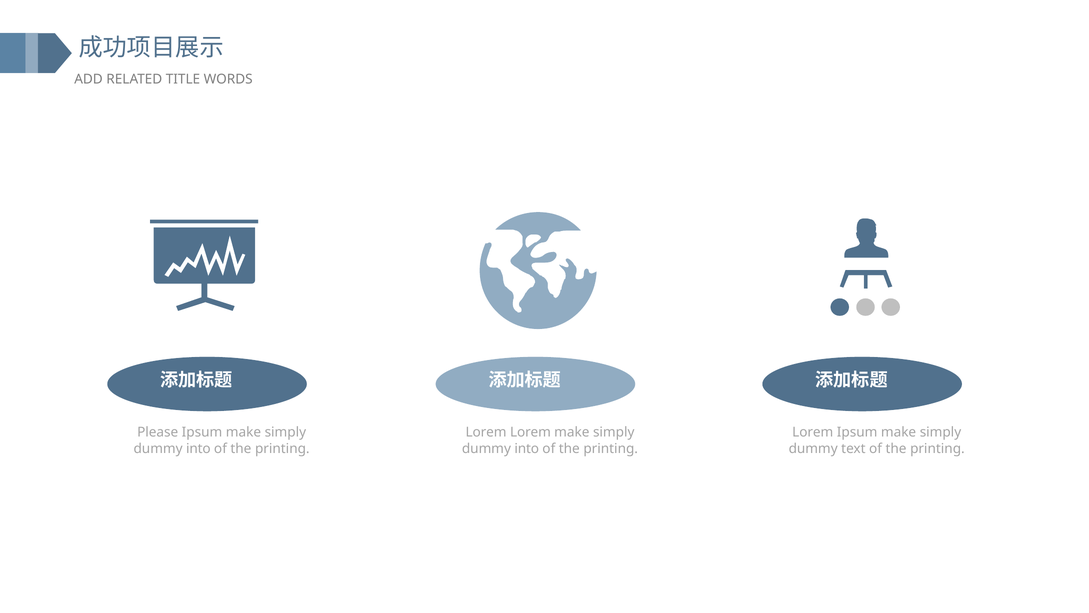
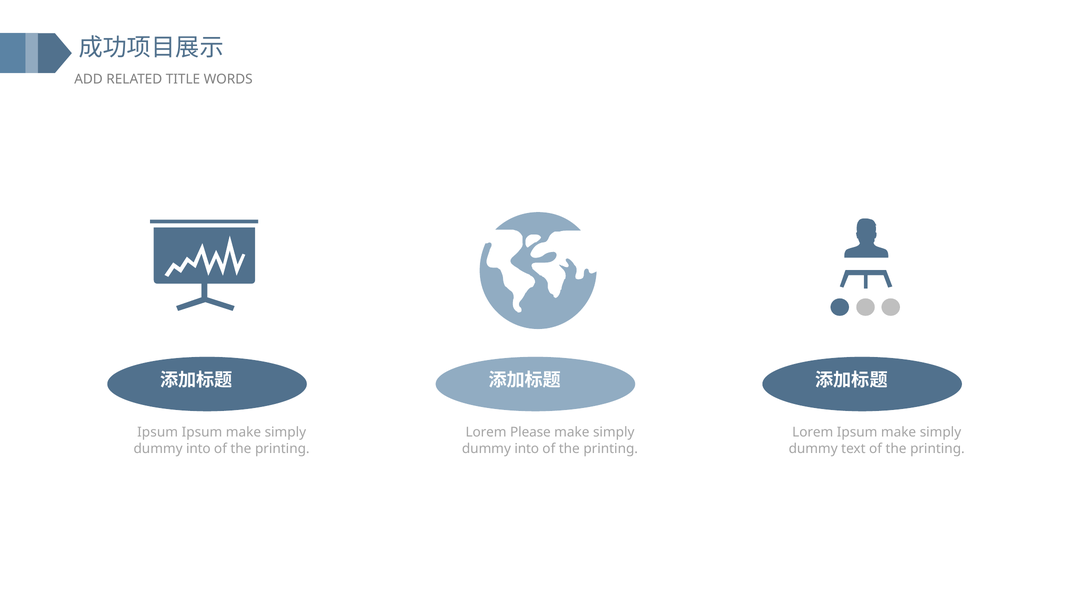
Please at (158, 432): Please -> Ipsum
Lorem Lorem: Lorem -> Please
